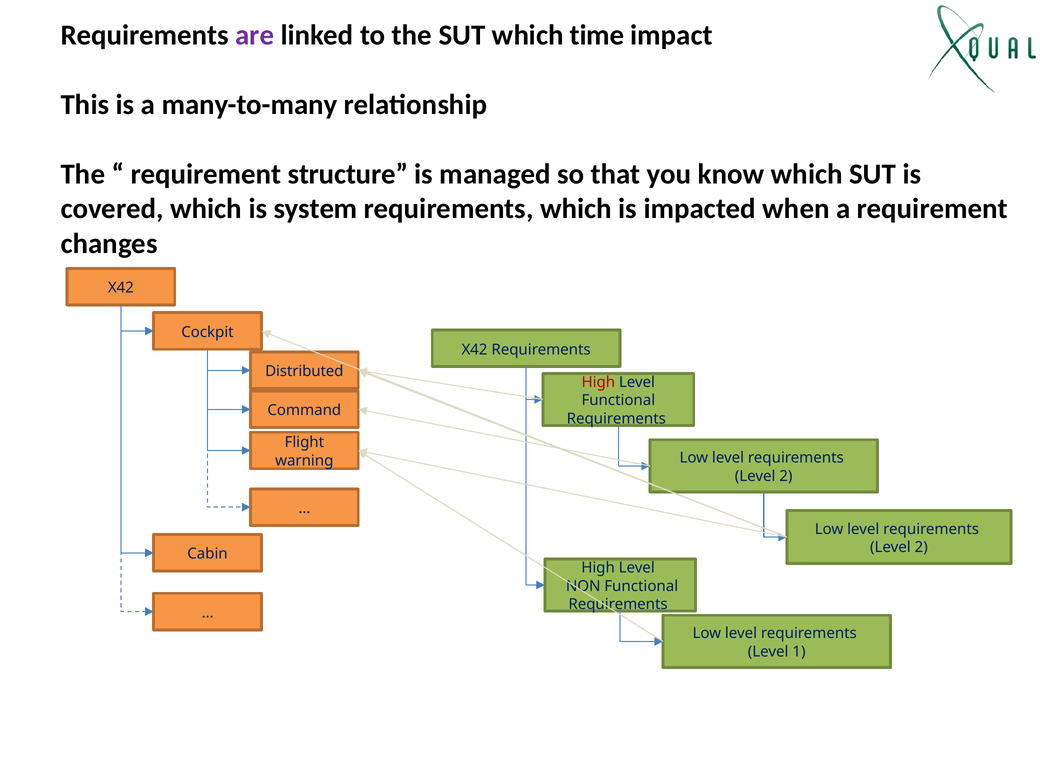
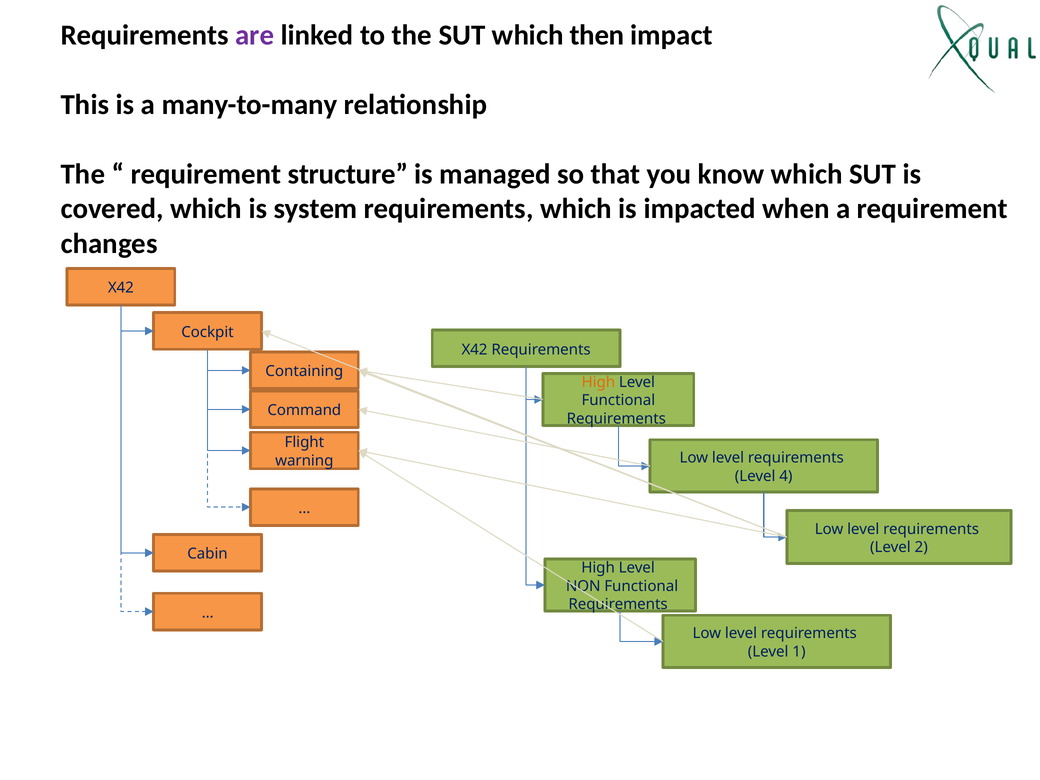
time: time -> then
Distributed: Distributed -> Containing
High at (598, 382) colour: red -> orange
2 at (786, 476): 2 -> 4
